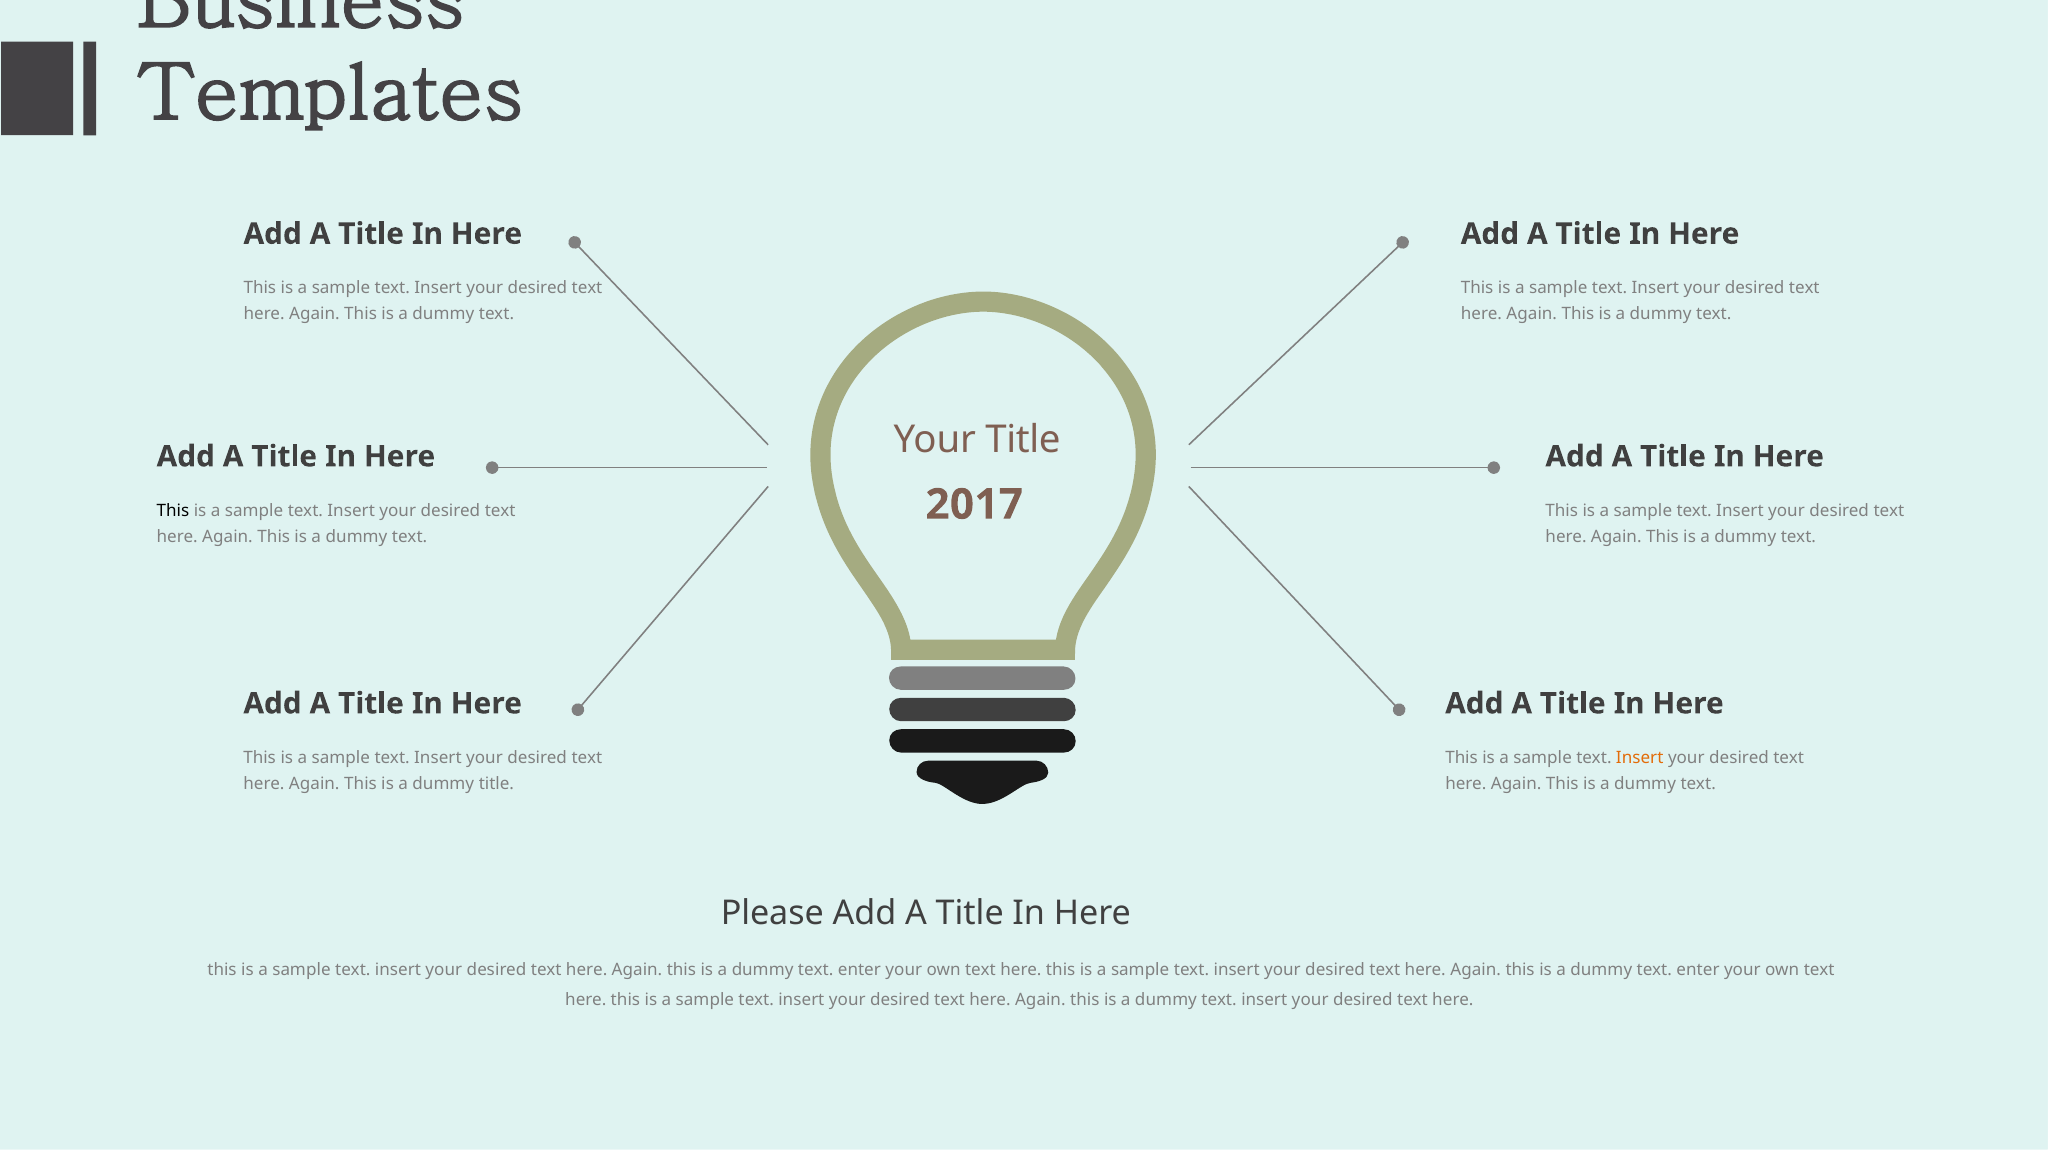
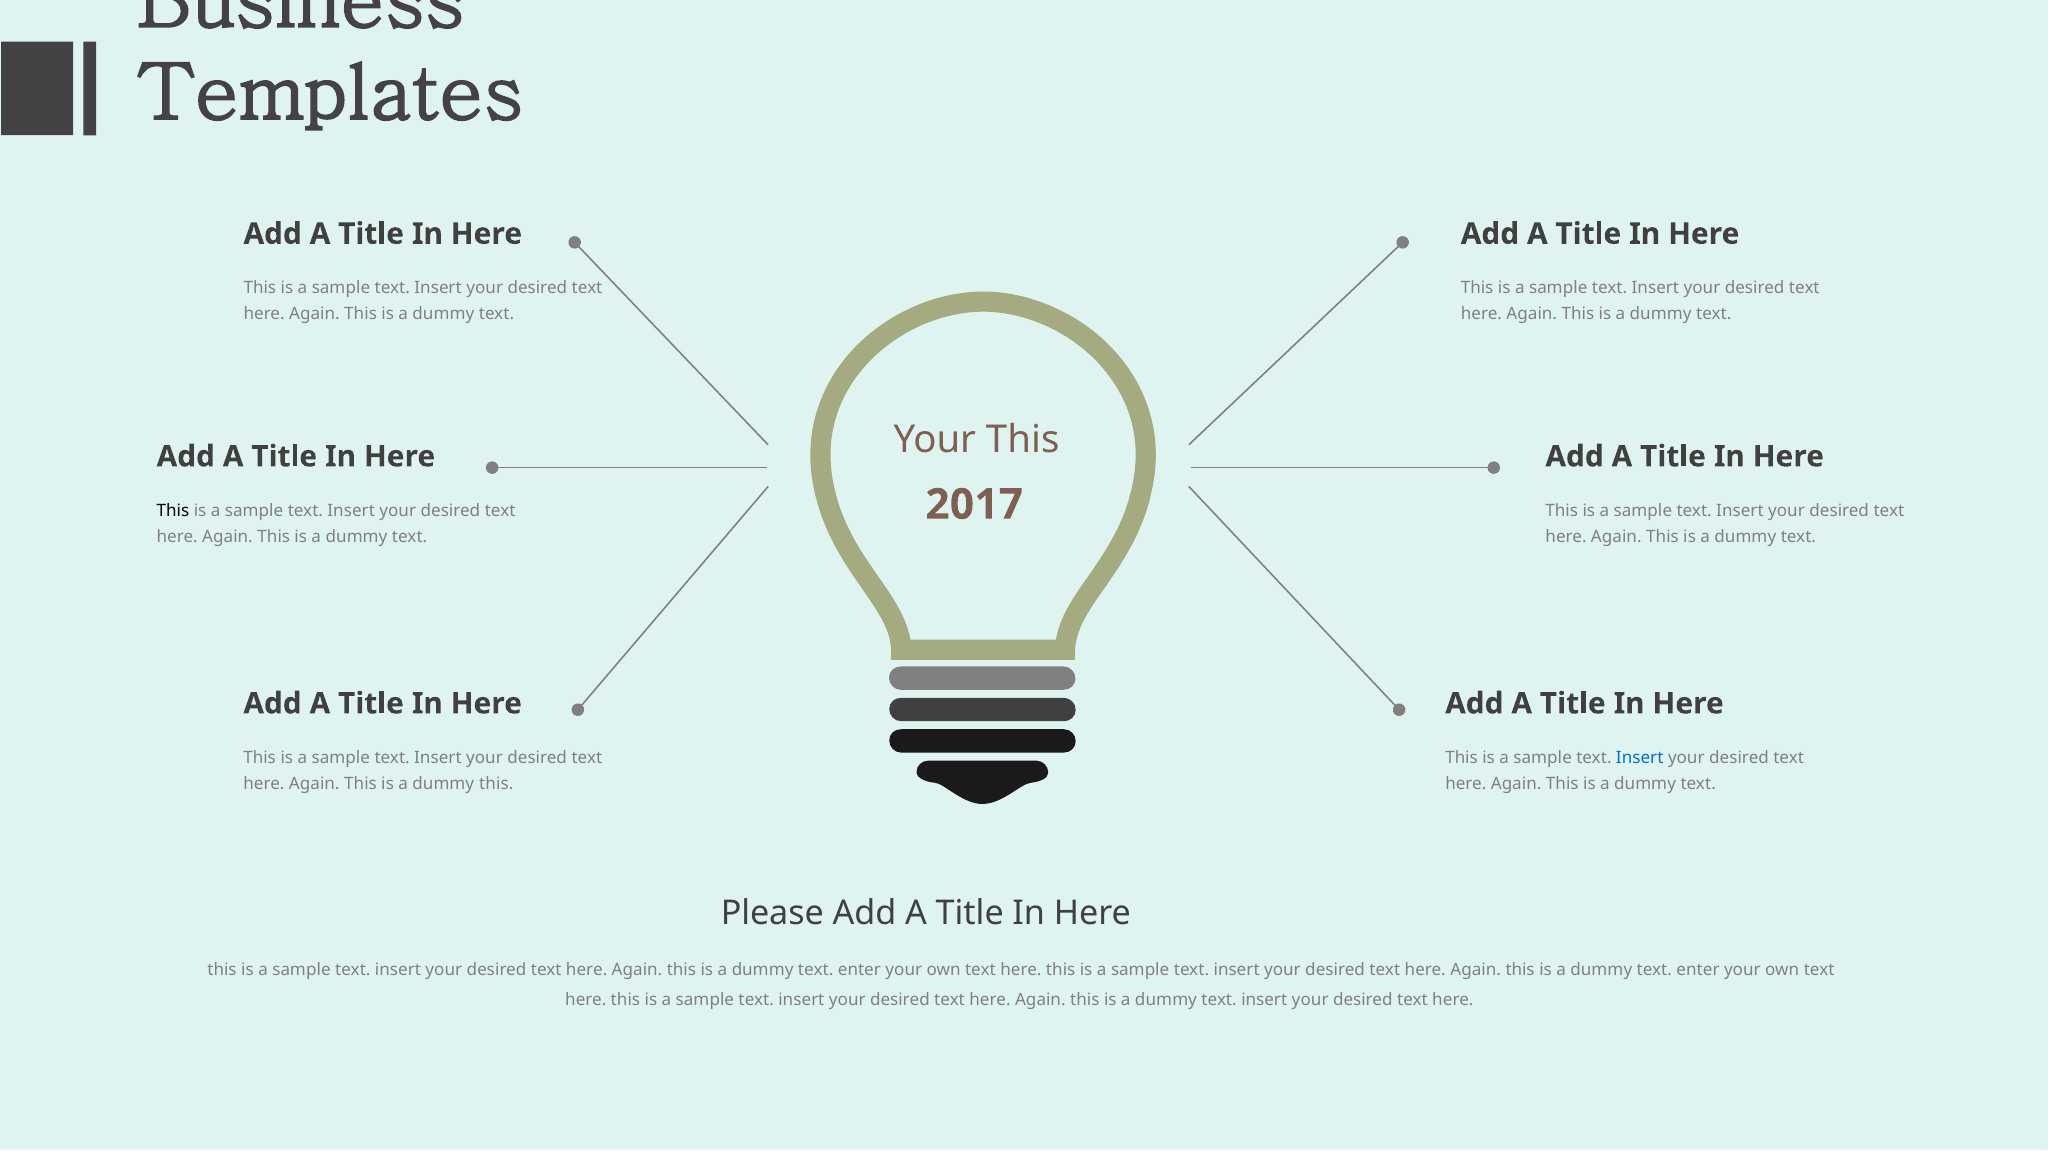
Your Title: Title -> This
Insert at (1640, 758) colour: orange -> blue
dummy title: title -> this
